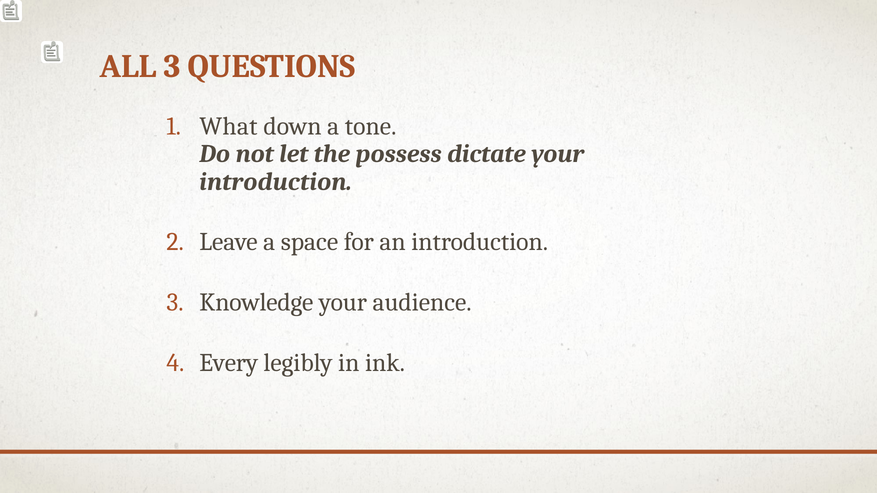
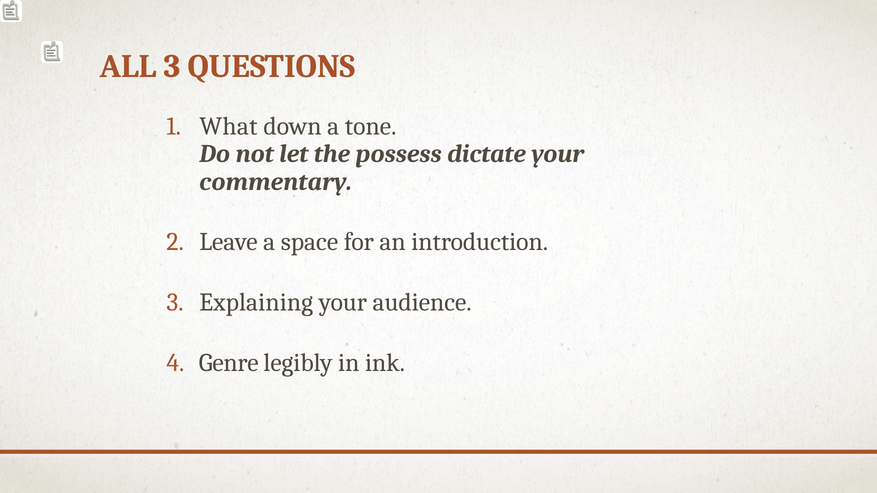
introduction at (276, 182): introduction -> commentary
Knowledge: Knowledge -> Explaining
Every: Every -> Genre
